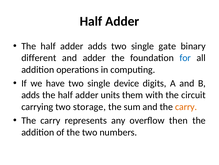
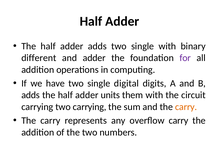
single gate: gate -> with
for colour: blue -> purple
device: device -> digital
two storage: storage -> carrying
overflow then: then -> carry
